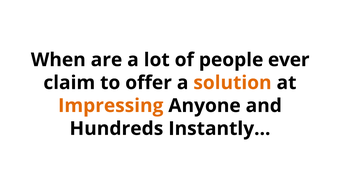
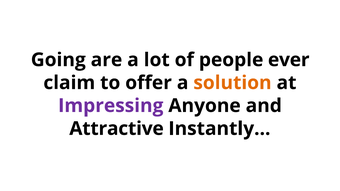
When: When -> Going
Impressing colour: orange -> purple
Hundreds: Hundreds -> Attractive
